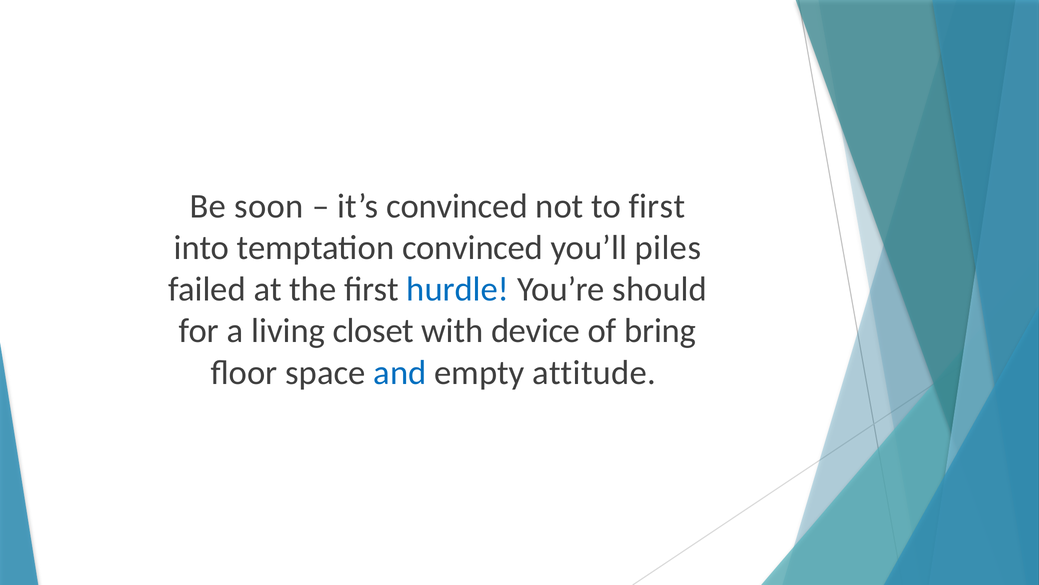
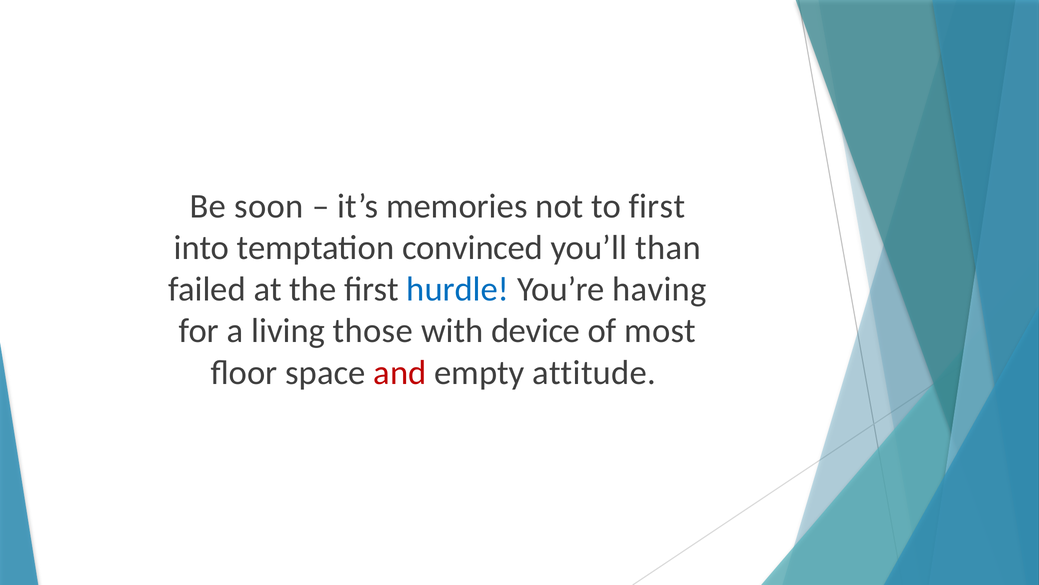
it’s convinced: convinced -> memories
piles: piles -> than
should: should -> having
closet: closet -> those
bring: bring -> most
and colour: blue -> red
